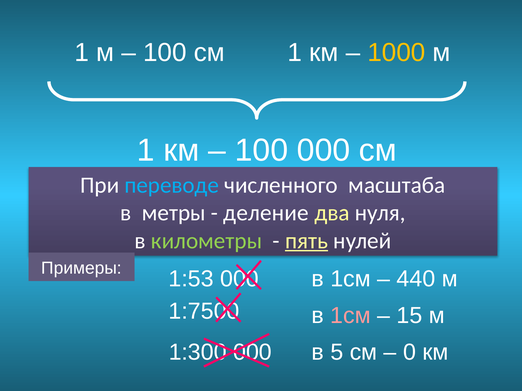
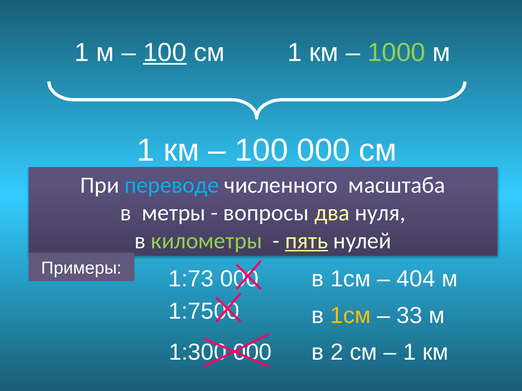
1000 colour: yellow -> light green
100 at (165, 53) underline: none -> present
деление: деление -> вопросы
1:53: 1:53 -> 1:73
440: 440 -> 404
1см at (351, 316) colour: pink -> yellow
15: 15 -> 33
5: 5 -> 2
0 at (409, 353): 0 -> 1
